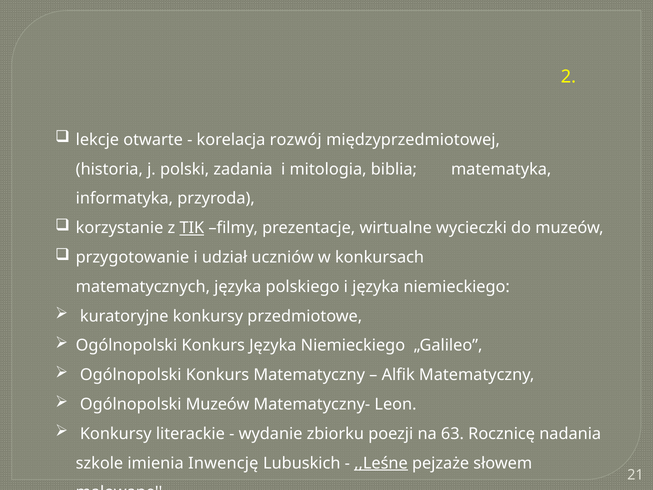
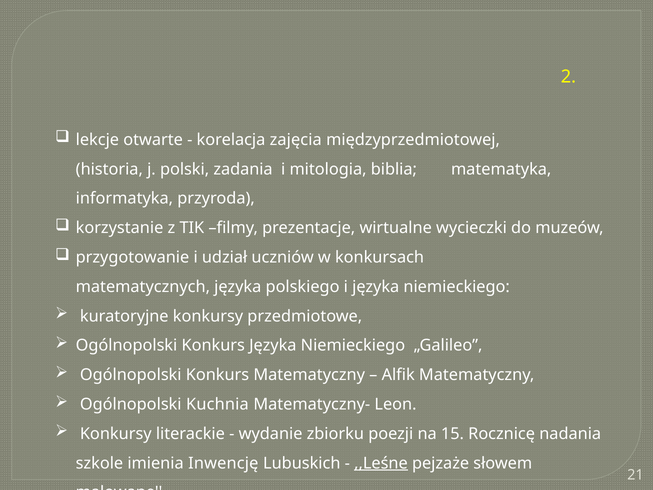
rozwój: rozwój -> zajęcia
TIK underline: present -> none
Ogólnopolski Muzeów: Muzeów -> Kuchnia
63: 63 -> 15
